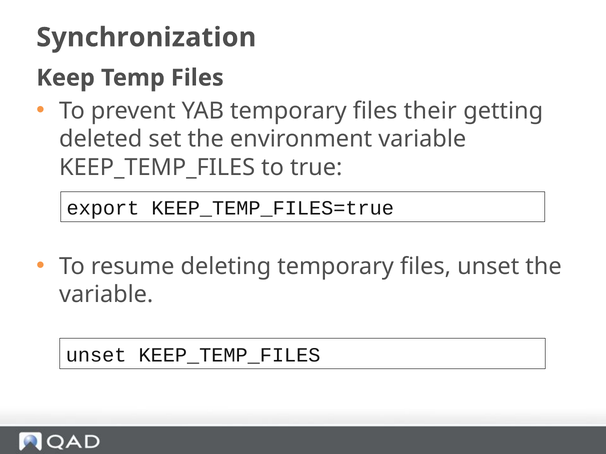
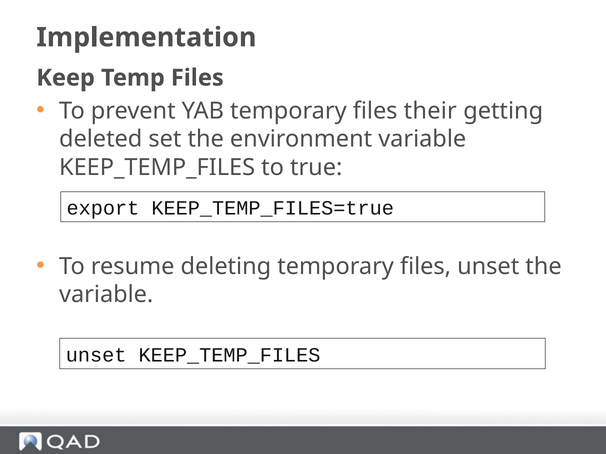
Synchronization: Synchronization -> Implementation
